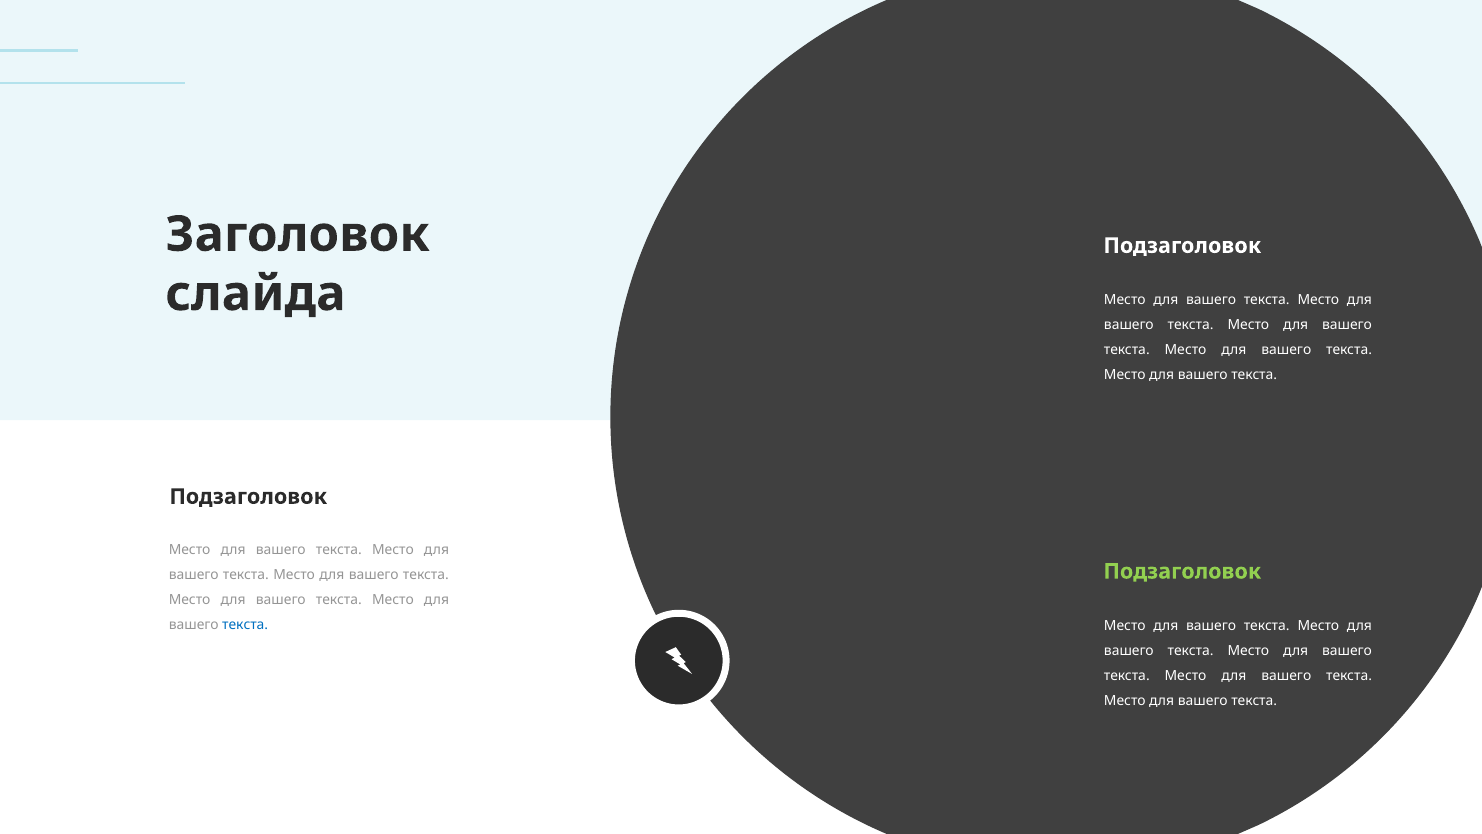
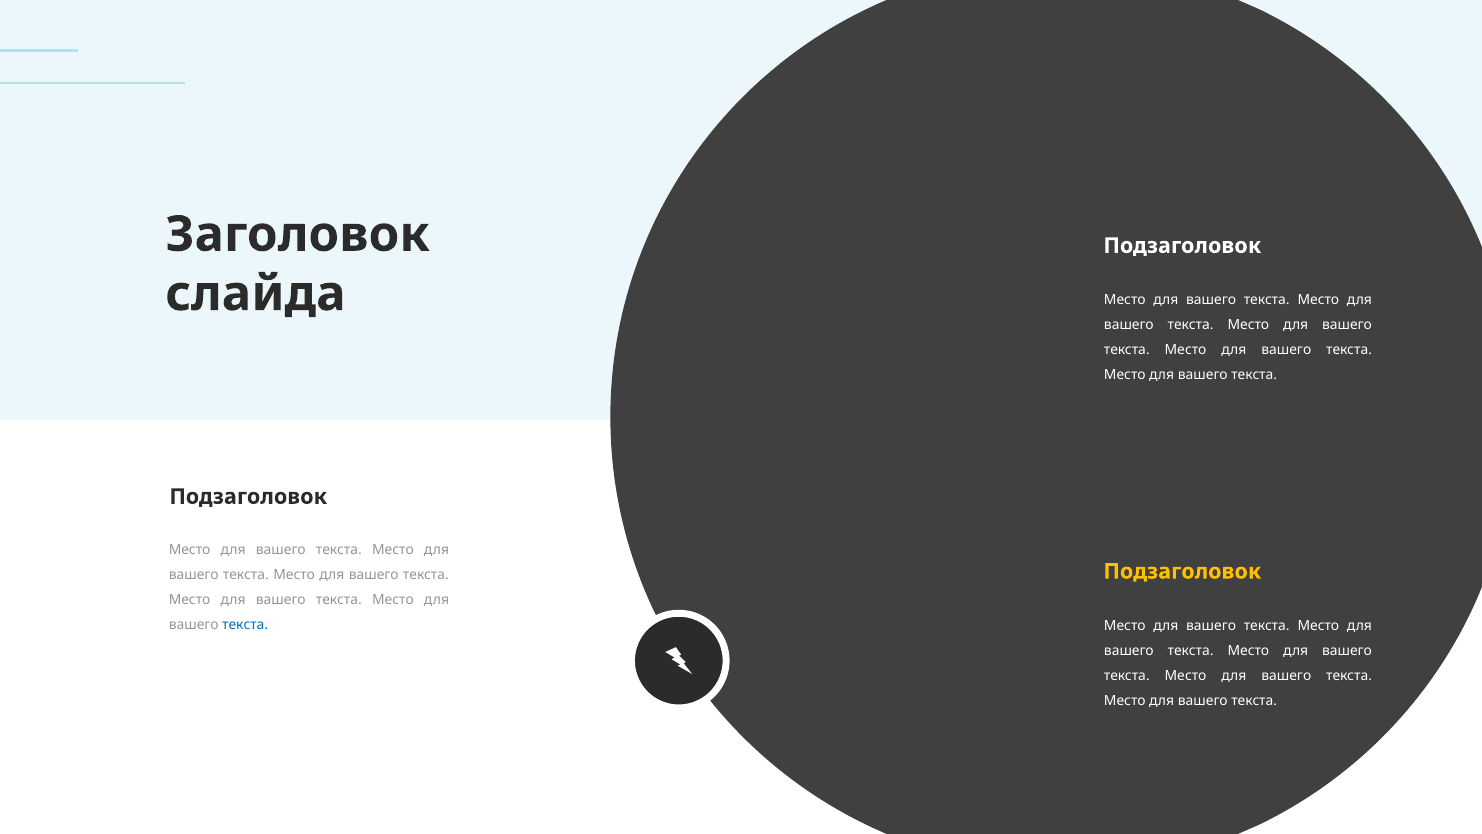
Подзаголовок at (1182, 571) colour: light green -> yellow
